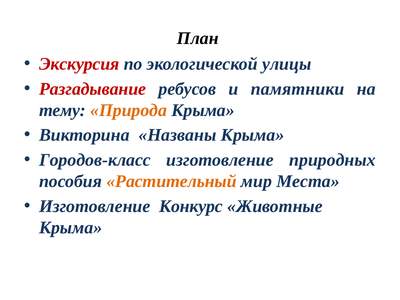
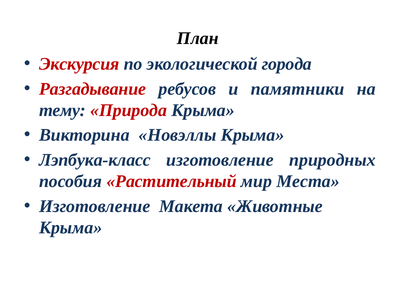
улицы: улицы -> города
Природа colour: orange -> red
Названы: Названы -> Новэллы
Городов-класс: Городов-класс -> Лэпбука-класс
Растительный colour: orange -> red
Конкурс: Конкурс -> Макета
